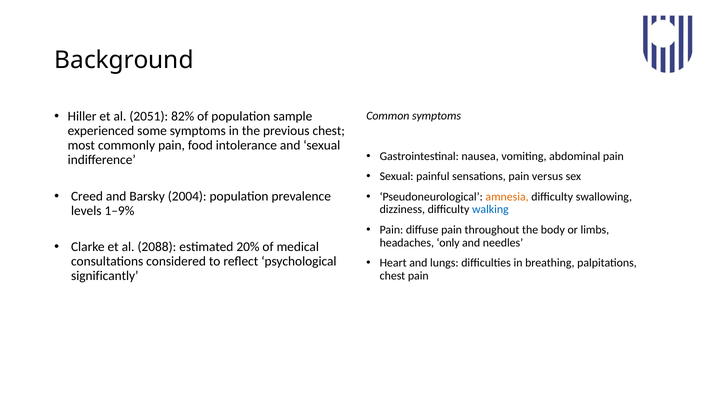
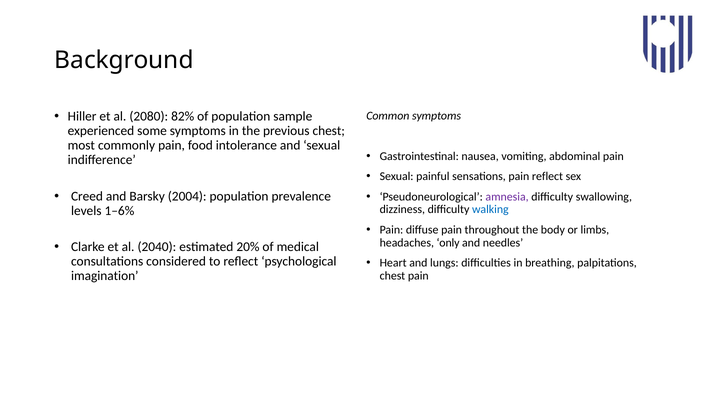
2051: 2051 -> 2080
pain versus: versus -> reflect
amnesia colour: orange -> purple
1–9%: 1–9% -> 1–6%
2088: 2088 -> 2040
significantly: significantly -> imagination
